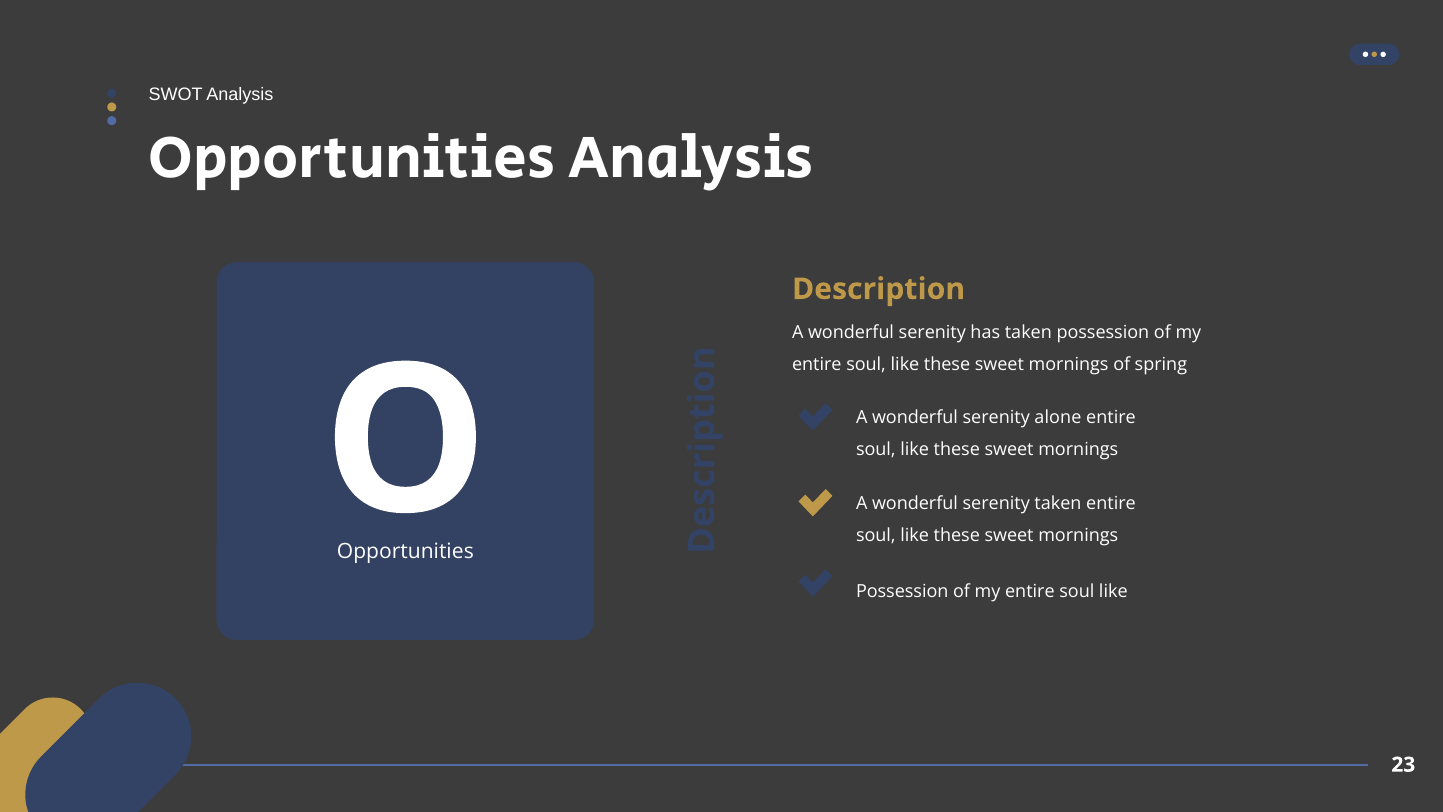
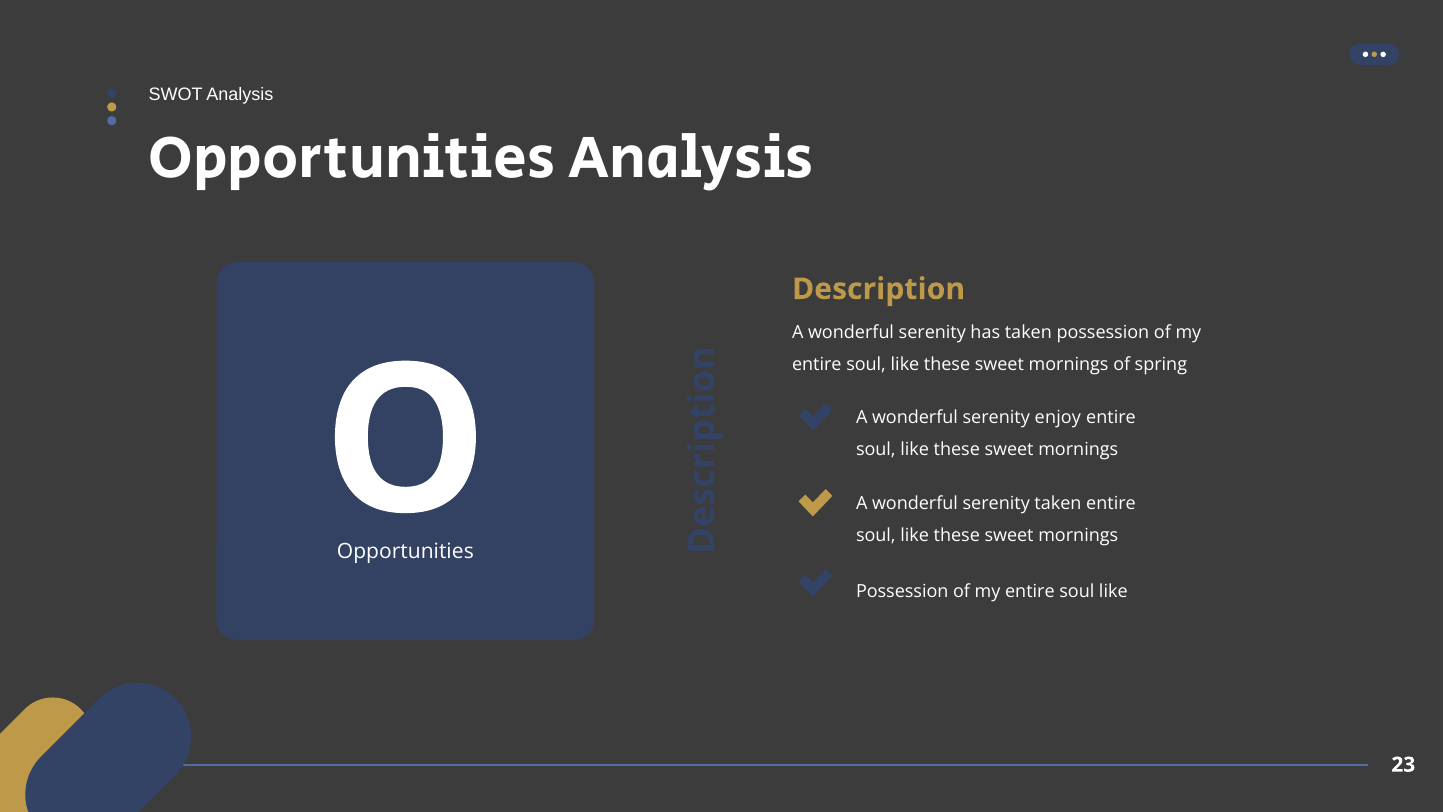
alone: alone -> enjoy
